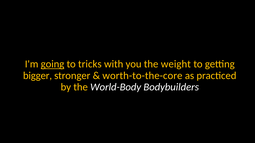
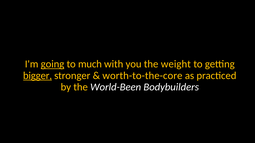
tricks: tricks -> much
bigger underline: none -> present
World-Body: World-Body -> World-Been
